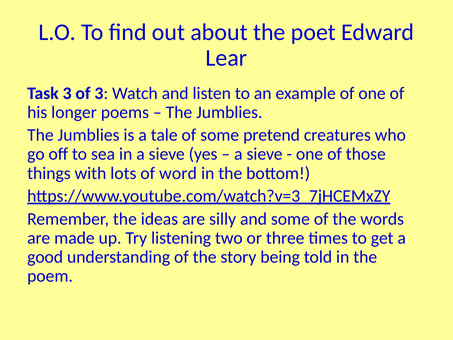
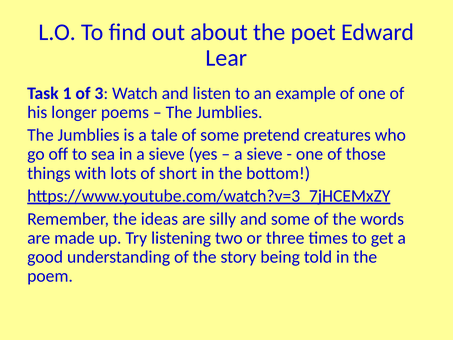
Task 3: 3 -> 1
word: word -> short
